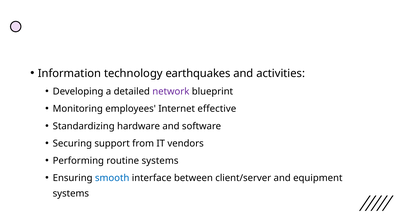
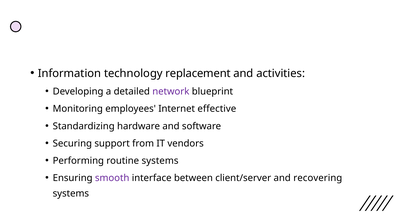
earthquakes: earthquakes -> replacement
smooth colour: blue -> purple
equipment: equipment -> recovering
